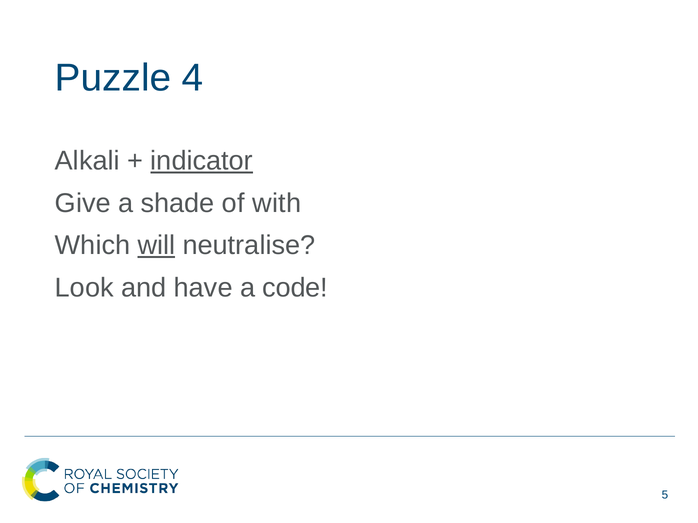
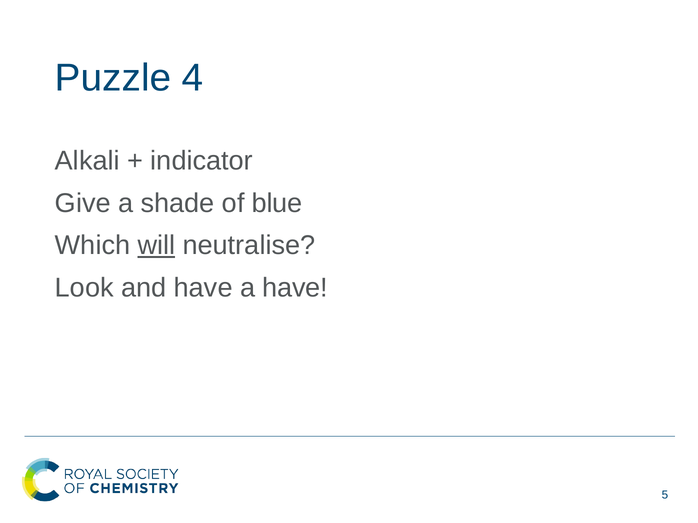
indicator underline: present -> none
with: with -> blue
a code: code -> have
